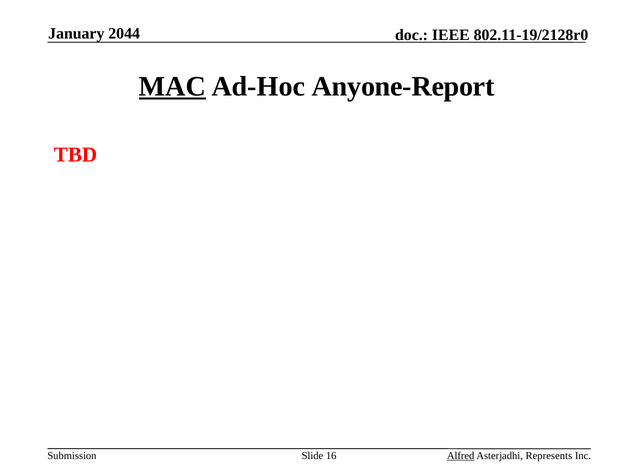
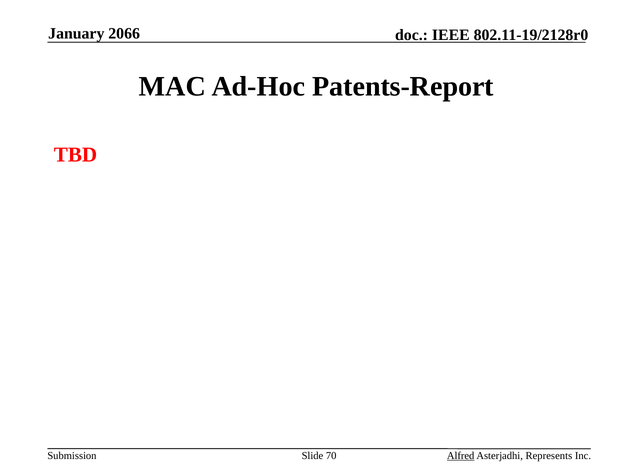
2044: 2044 -> 2066
MAC underline: present -> none
Anyone-Report: Anyone-Report -> Patents-Report
16: 16 -> 70
